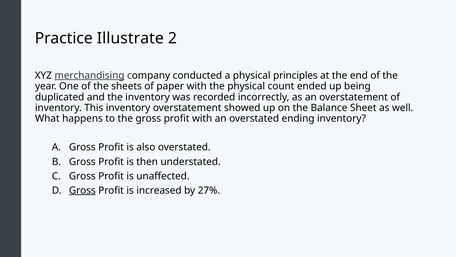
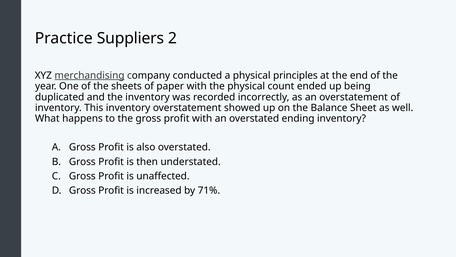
Illustrate: Illustrate -> Suppliers
Gross at (82, 190) underline: present -> none
27%: 27% -> 71%
